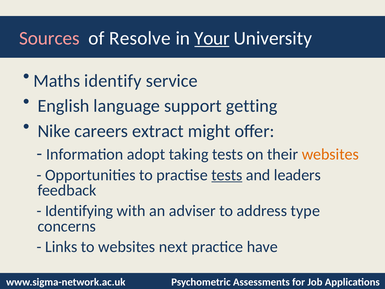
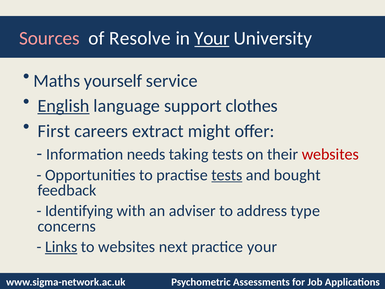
identify: identify -> yourself
English underline: none -> present
getting: getting -> clothes
Nike: Nike -> First
adopt: adopt -> needs
websites at (330, 154) colour: orange -> red
leaders: leaders -> bought
Links underline: none -> present
practice have: have -> your
